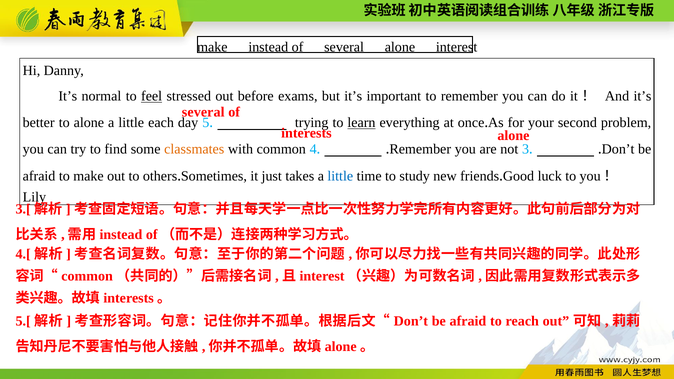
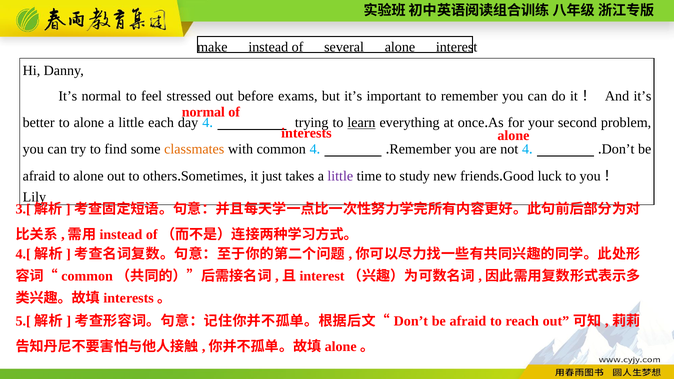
feel underline: present -> none
several at (203, 112): several -> normal
day 5: 5 -> 4
not 3: 3 -> 4
afraid to make: make -> alone
little at (340, 176) colour: blue -> purple
